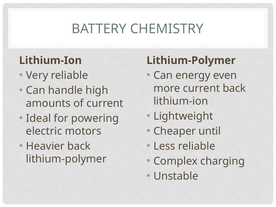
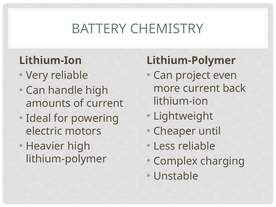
energy: energy -> project
Heavier back: back -> high
